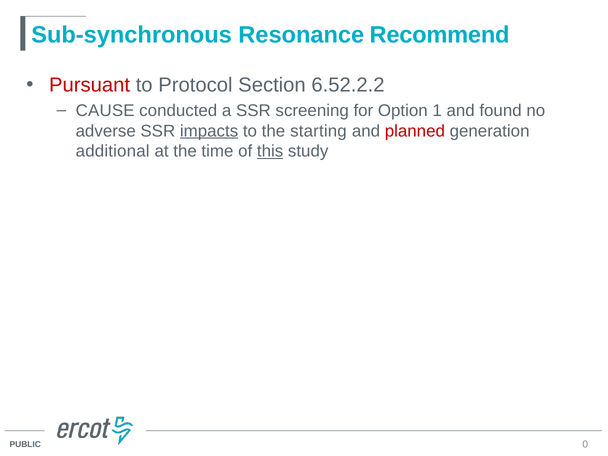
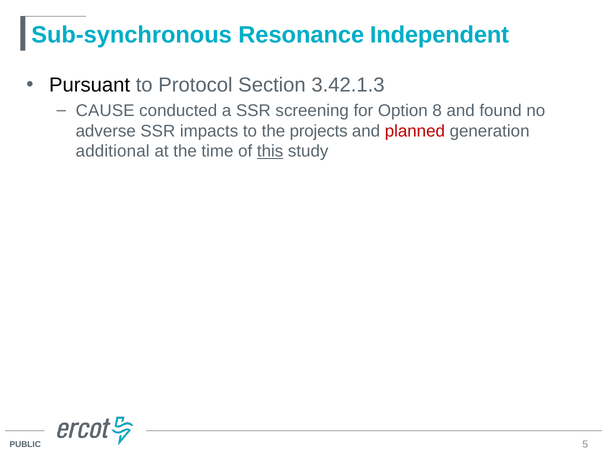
Recommend: Recommend -> Independent
Pursuant colour: red -> black
6.52.2.2: 6.52.2.2 -> 3.42.1.3
1: 1 -> 8
impacts underline: present -> none
starting: starting -> projects
0: 0 -> 5
